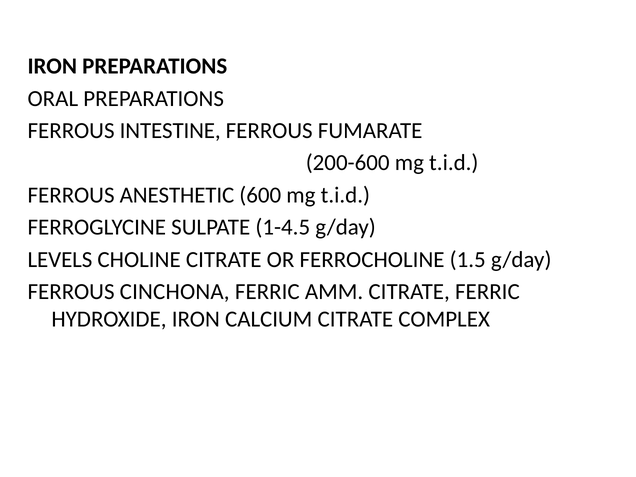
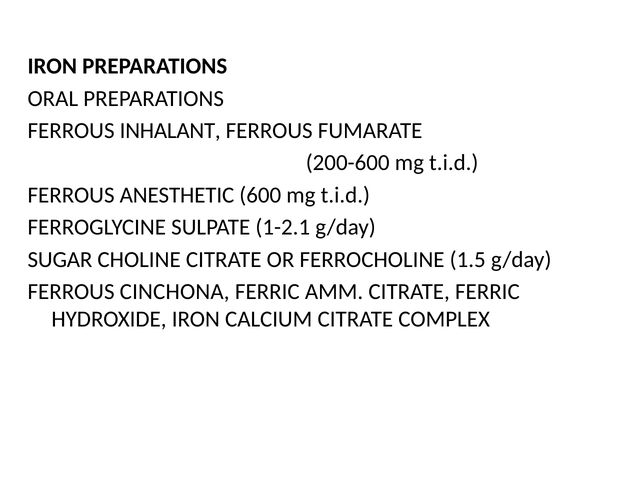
INTESTINE: INTESTINE -> INHALANT
1-4.5: 1-4.5 -> 1-2.1
LEVELS: LEVELS -> SUGAR
